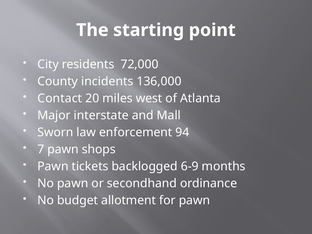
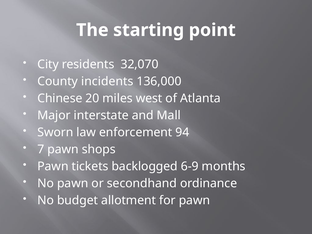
72,000: 72,000 -> 32,070
Contact: Contact -> Chinese
